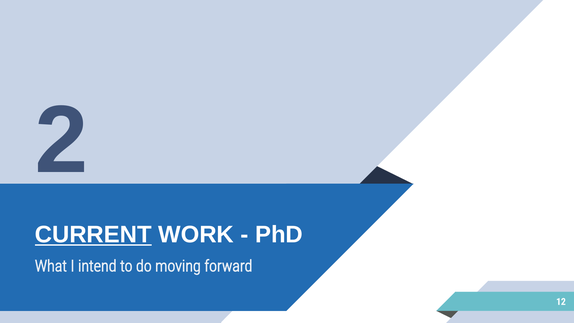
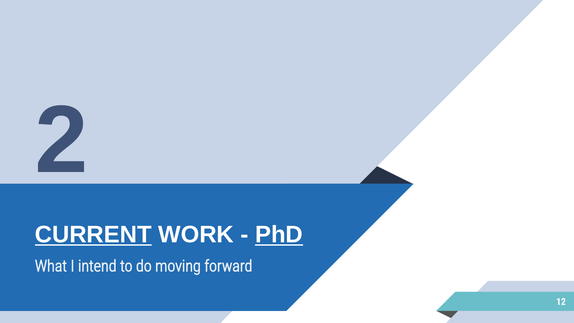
PhD underline: none -> present
